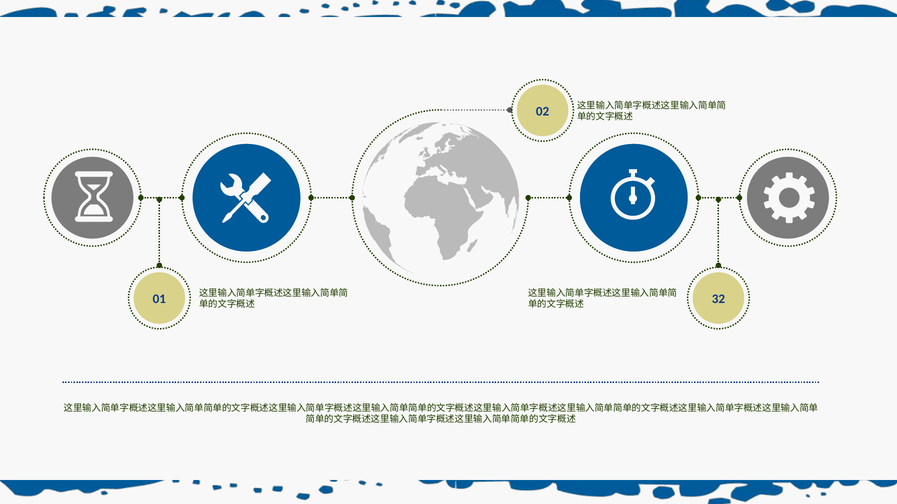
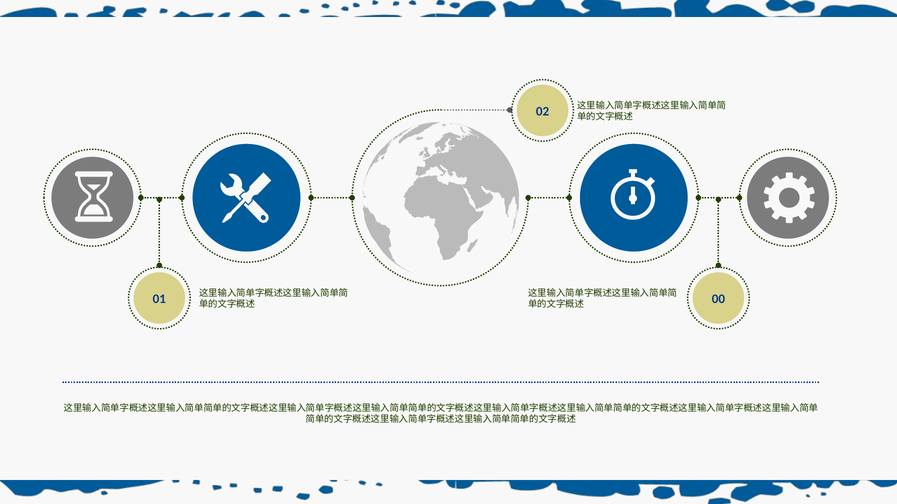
32: 32 -> 00
